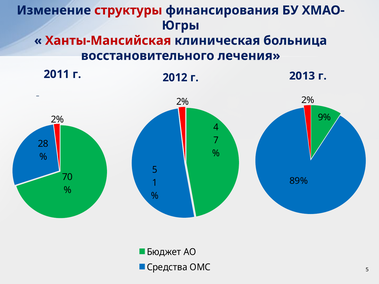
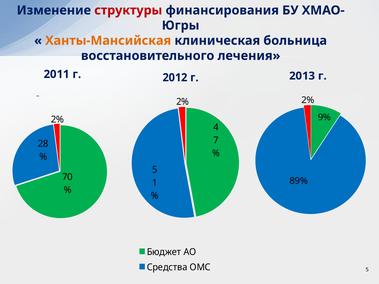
Ханты-Мансийская colour: red -> orange
